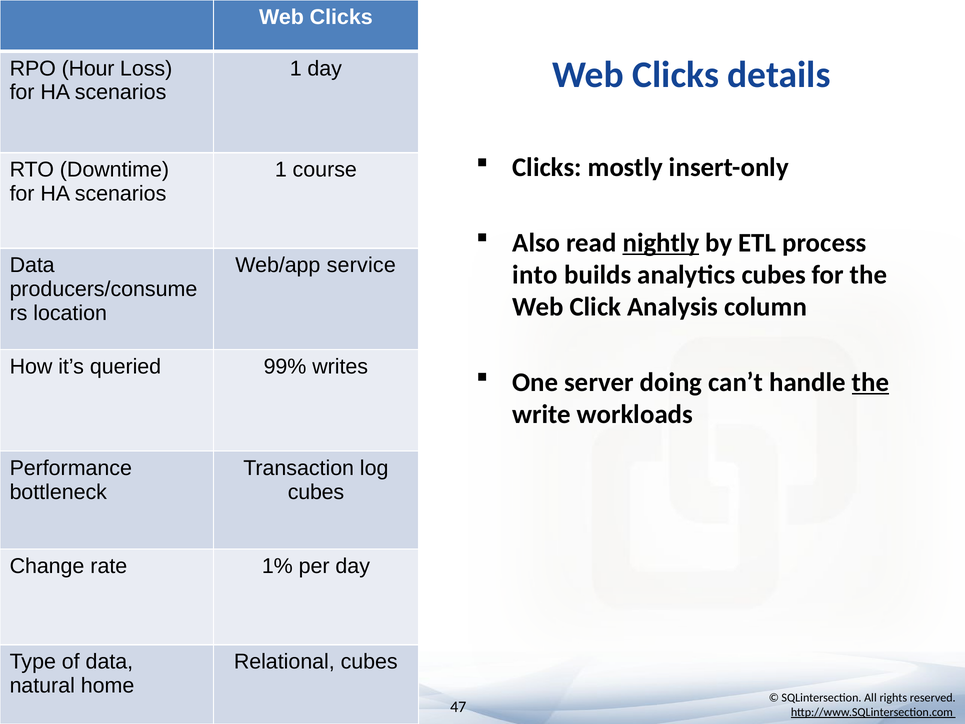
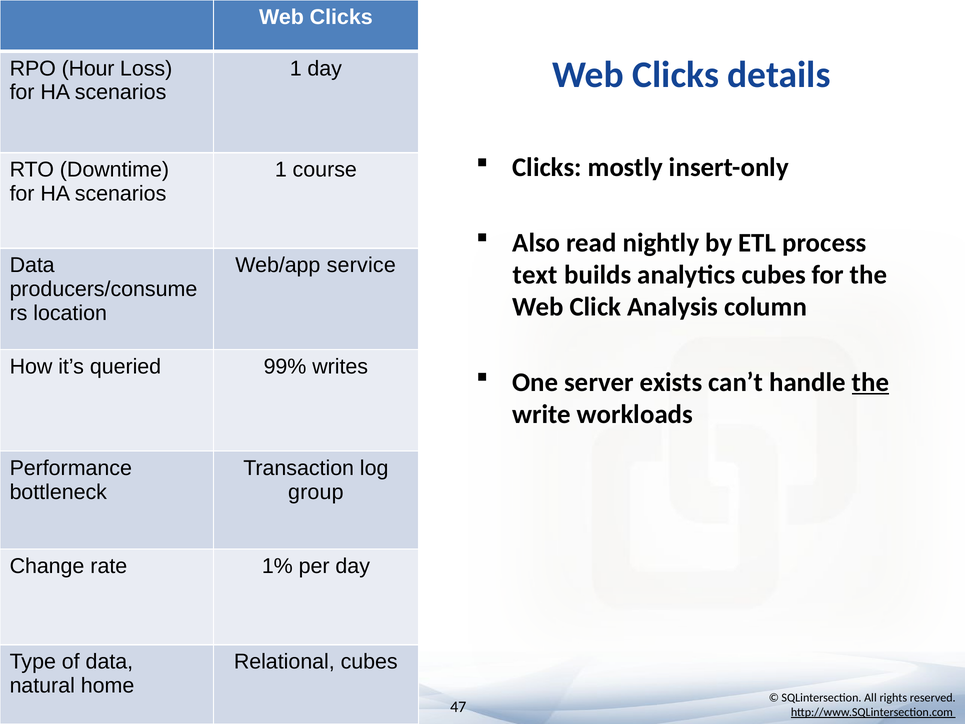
nightly underline: present -> none
into: into -> text
doing: doing -> exists
cubes at (316, 492): cubes -> group
